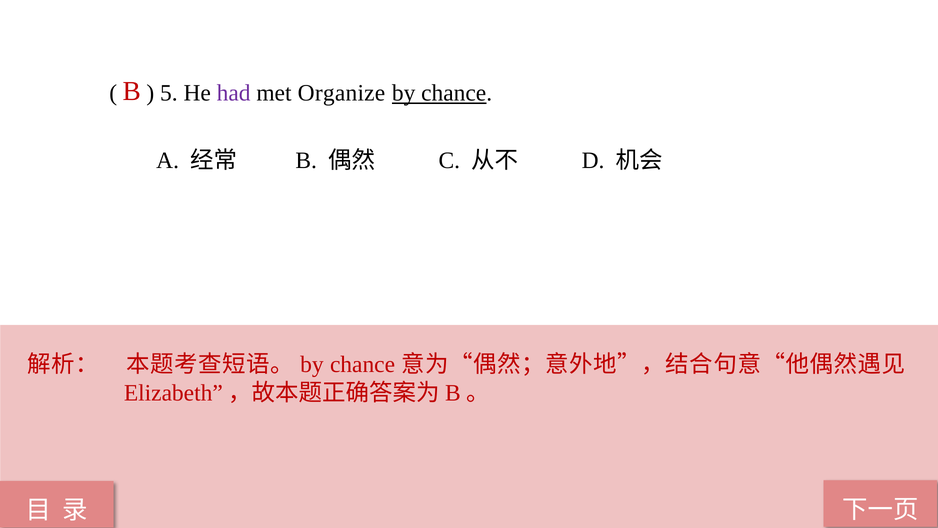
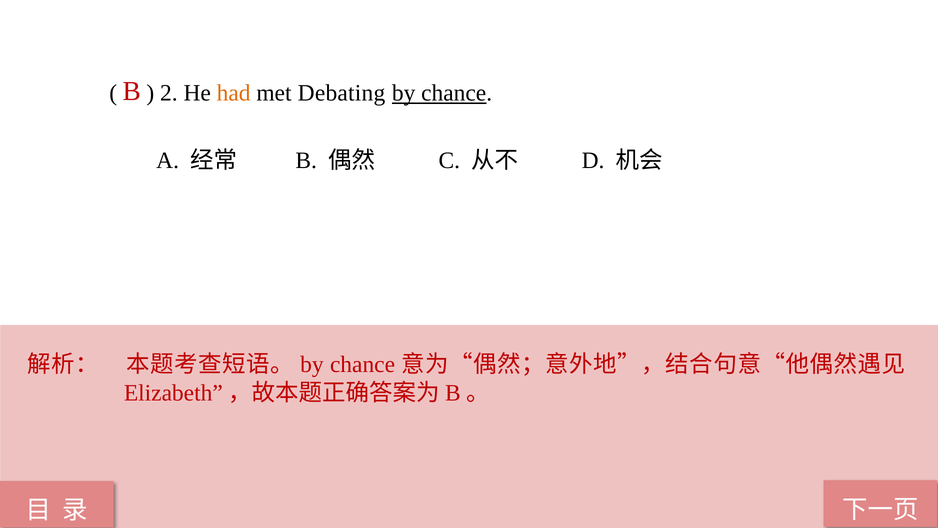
5: 5 -> 2
had colour: purple -> orange
Organize: Organize -> Debating
